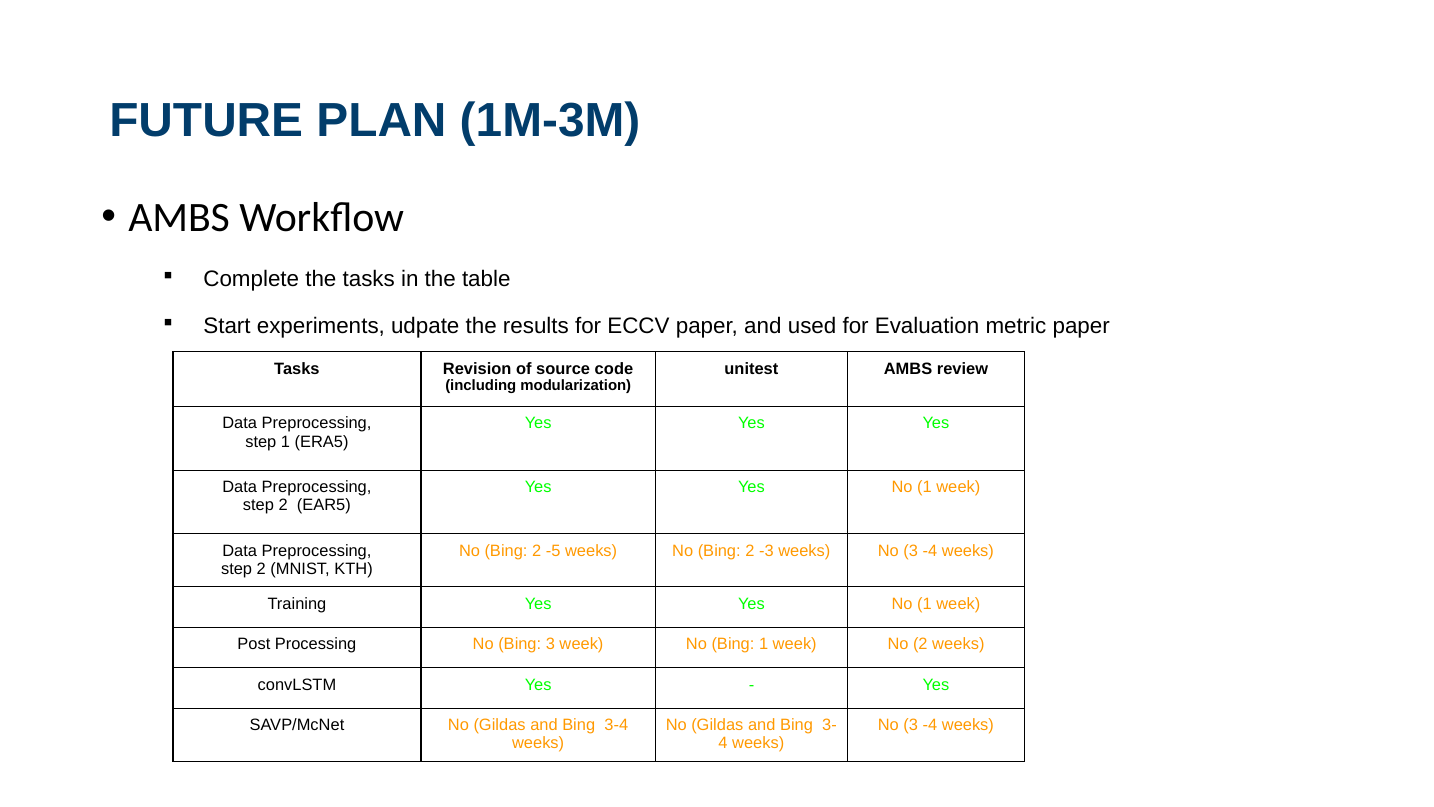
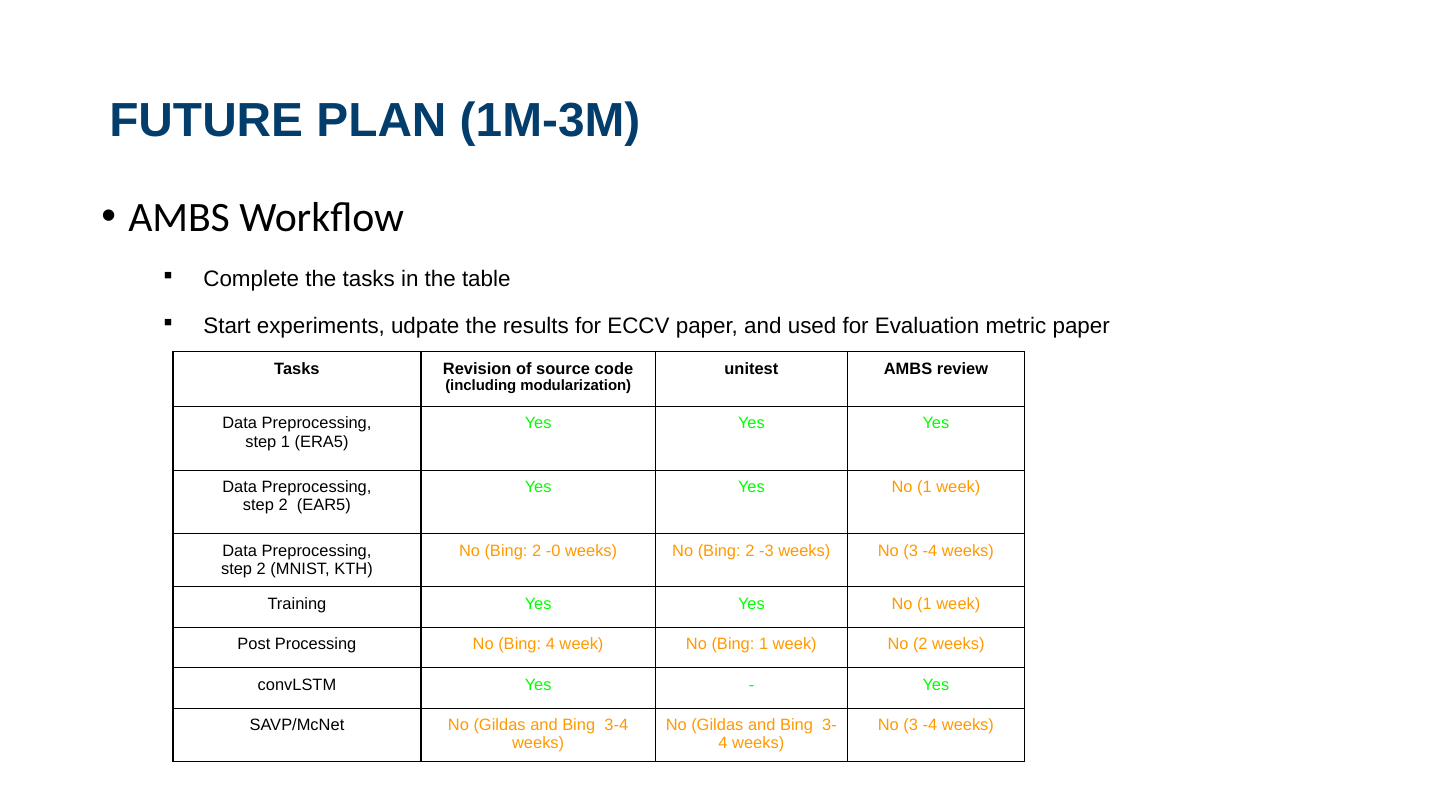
-5: -5 -> -0
Bing 3: 3 -> 4
